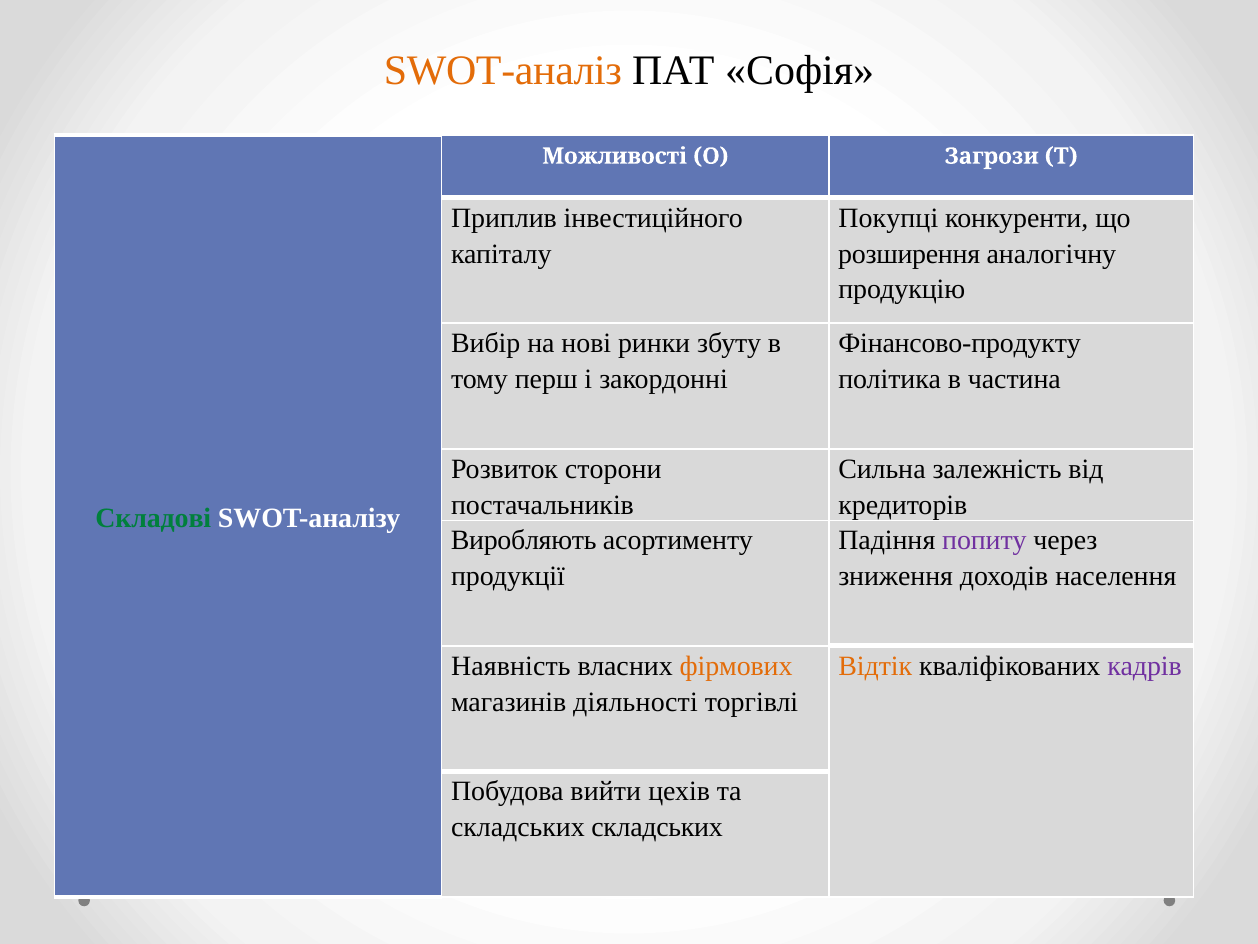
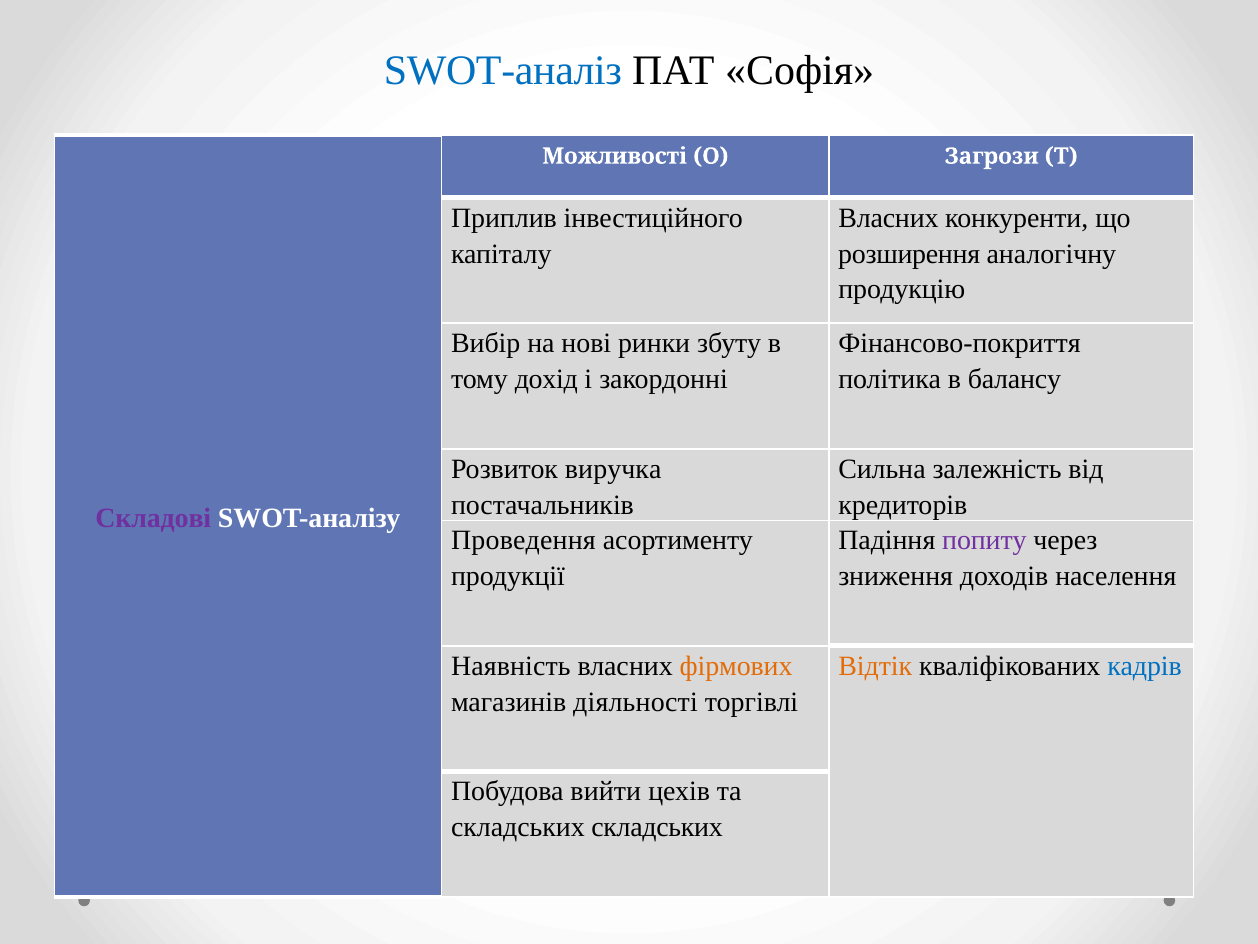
SWOT-аналіз colour: orange -> blue
Покупці at (888, 218): Покупці -> Власних
Фінансово-продукту: Фінансово-продукту -> Фінансово-покриття
перш: перш -> дохід
частина: частина -> балансу
сторони: сторони -> виручка
Складові colour: green -> purple
Виробляють: Виробляють -> Проведення
кадрів colour: purple -> blue
